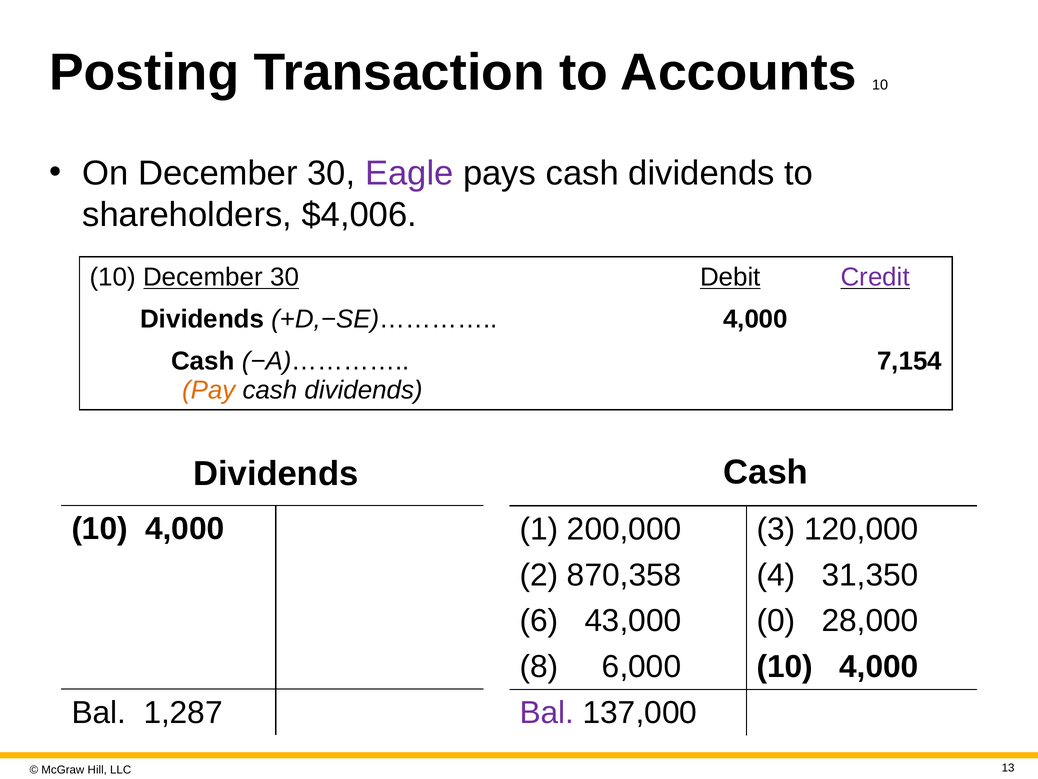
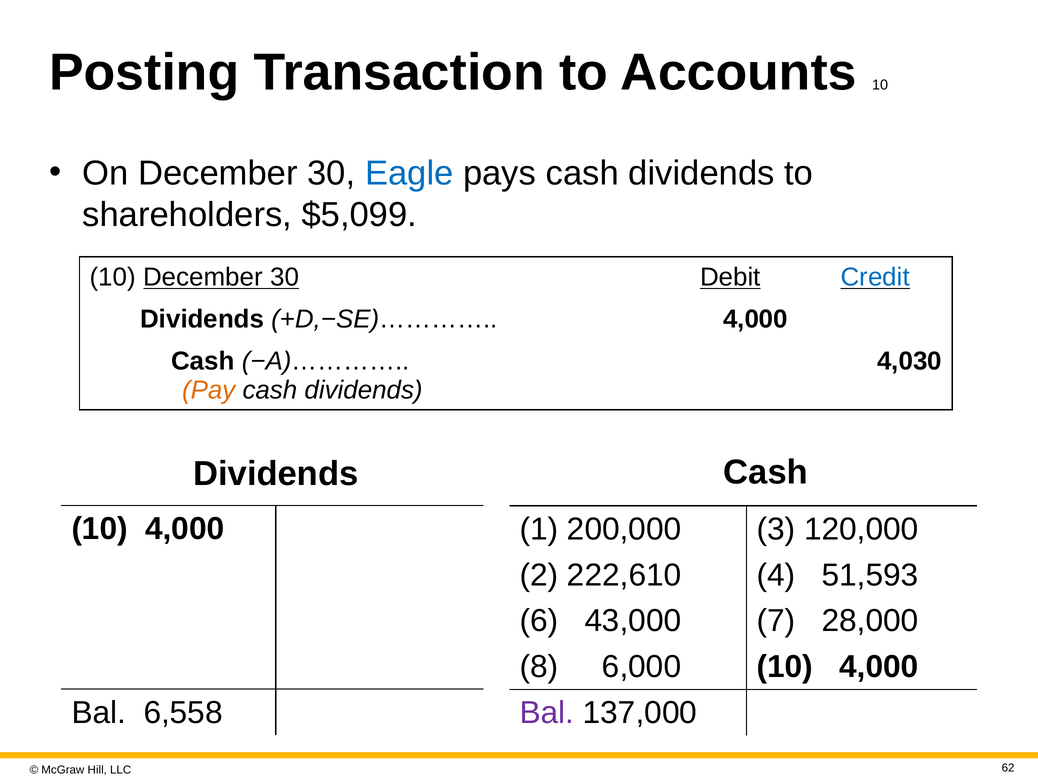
Eagle colour: purple -> blue
$4,006: $4,006 -> $5,099
Credit colour: purple -> blue
7,154: 7,154 -> 4,030
870,358: 870,358 -> 222,610
31,350: 31,350 -> 51,593
0: 0 -> 7
1,287: 1,287 -> 6,558
13: 13 -> 62
